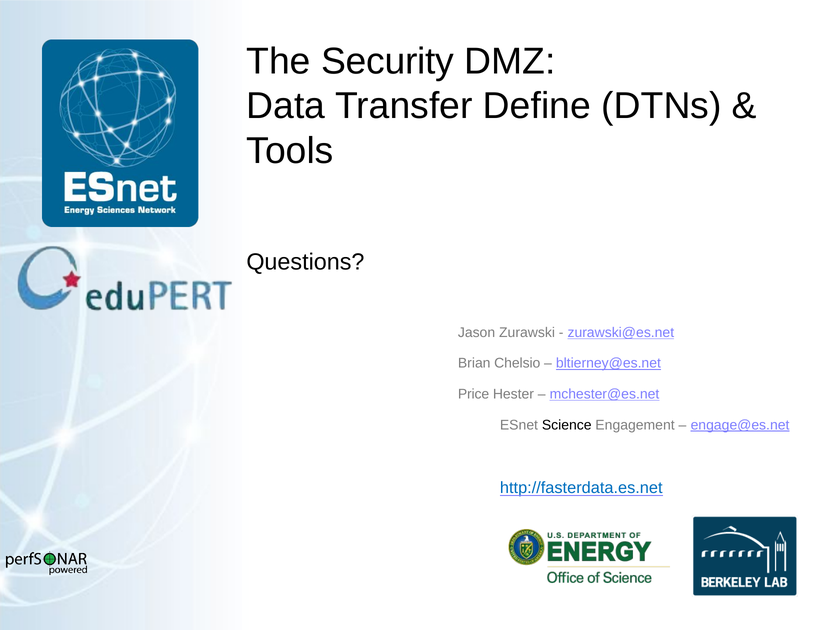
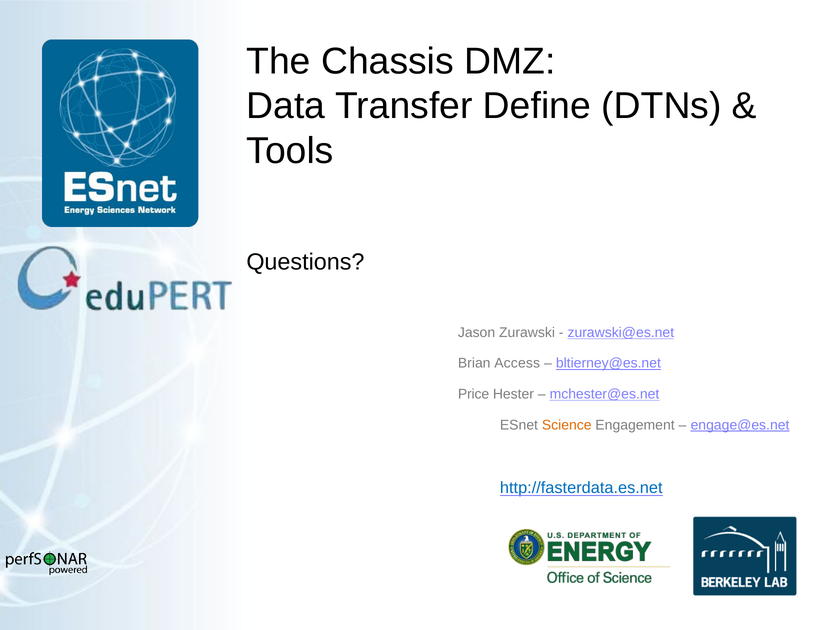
Security: Security -> Chassis
Chelsio: Chelsio -> Access
Science colour: black -> orange
